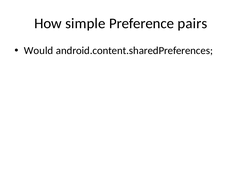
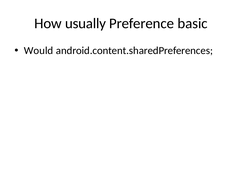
simple: simple -> usually
pairs: pairs -> basic
